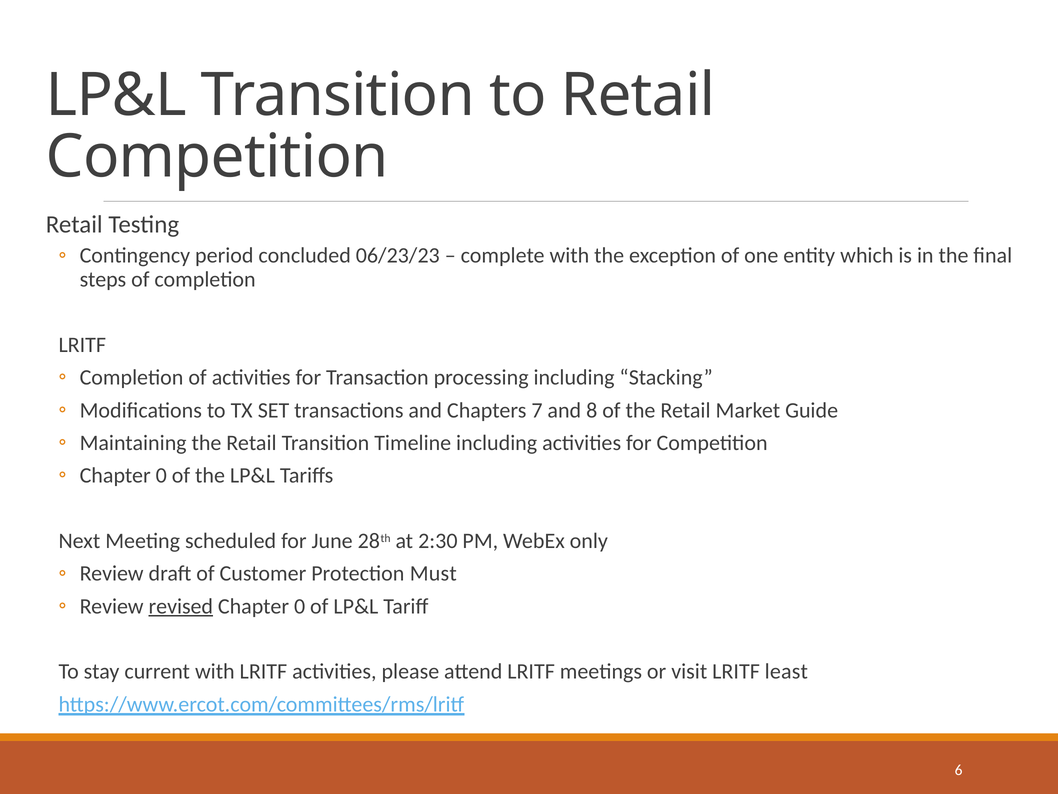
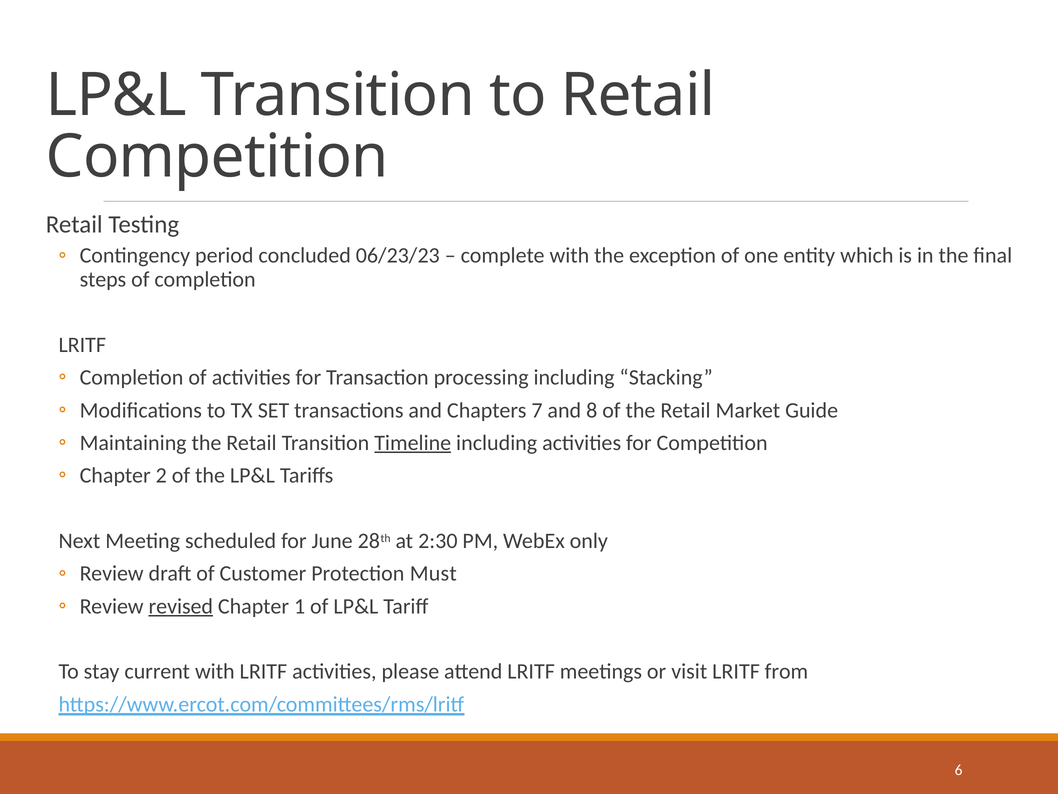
Timeline underline: none -> present
0 at (161, 475): 0 -> 2
0 at (300, 606): 0 -> 1
least: least -> from
